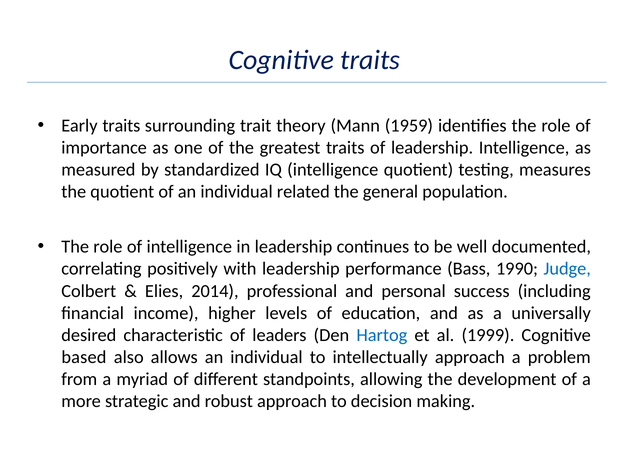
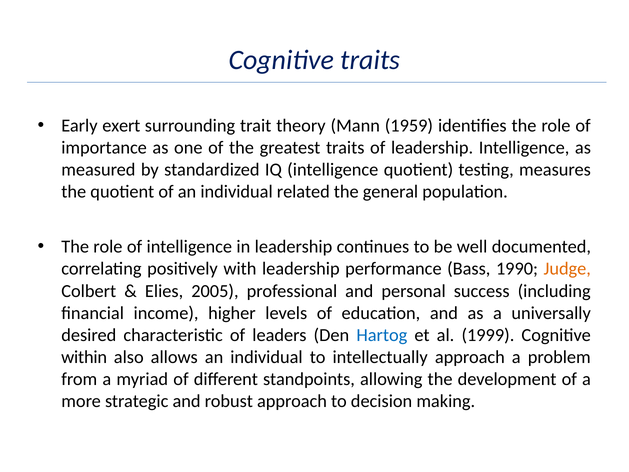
Early traits: traits -> exert
Judge colour: blue -> orange
2014: 2014 -> 2005
based: based -> within
